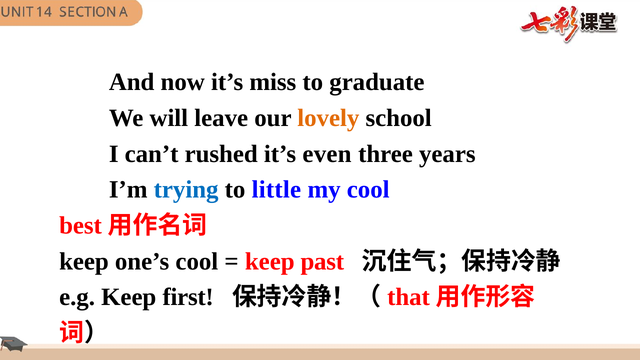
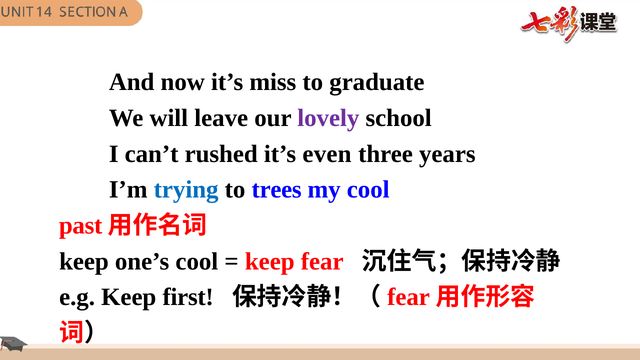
lovely colour: orange -> purple
little: little -> trees
best: best -> past
keep past: past -> fear
that at (409, 297): that -> fear
